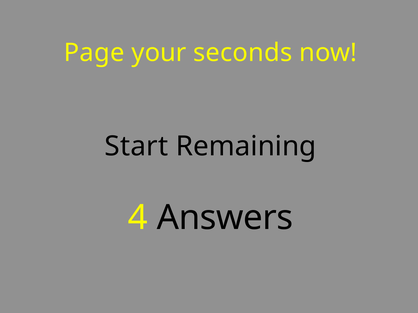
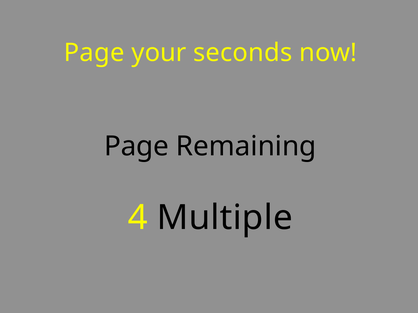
Start at (136, 146): Start -> Page
Answers: Answers -> Multiple
